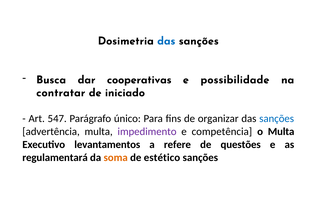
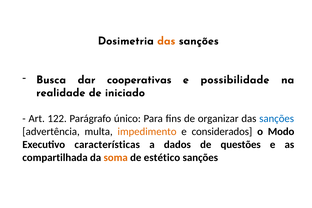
das at (166, 41) colour: blue -> orange
contratar: contratar -> realidade
547: 547 -> 122
impedimento colour: purple -> orange
competência: competência -> considerados
o Multa: Multa -> Modo
levantamentos: levantamentos -> características
refere: refere -> dados
regulamentará: regulamentará -> compartilhada
